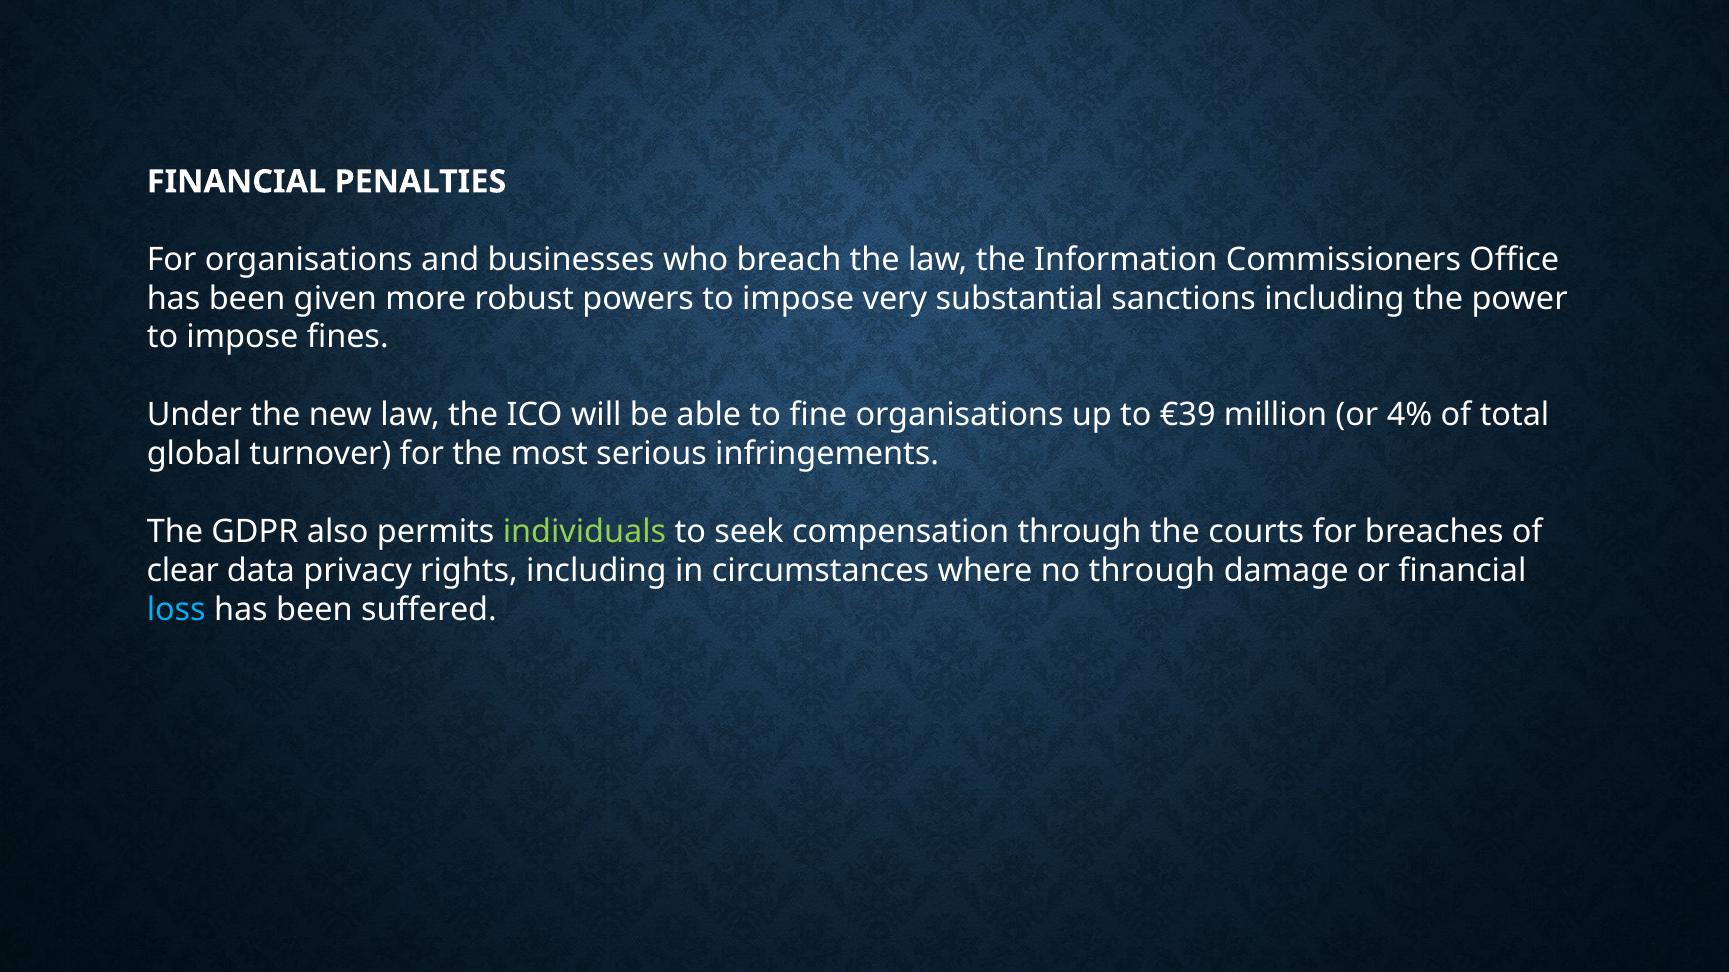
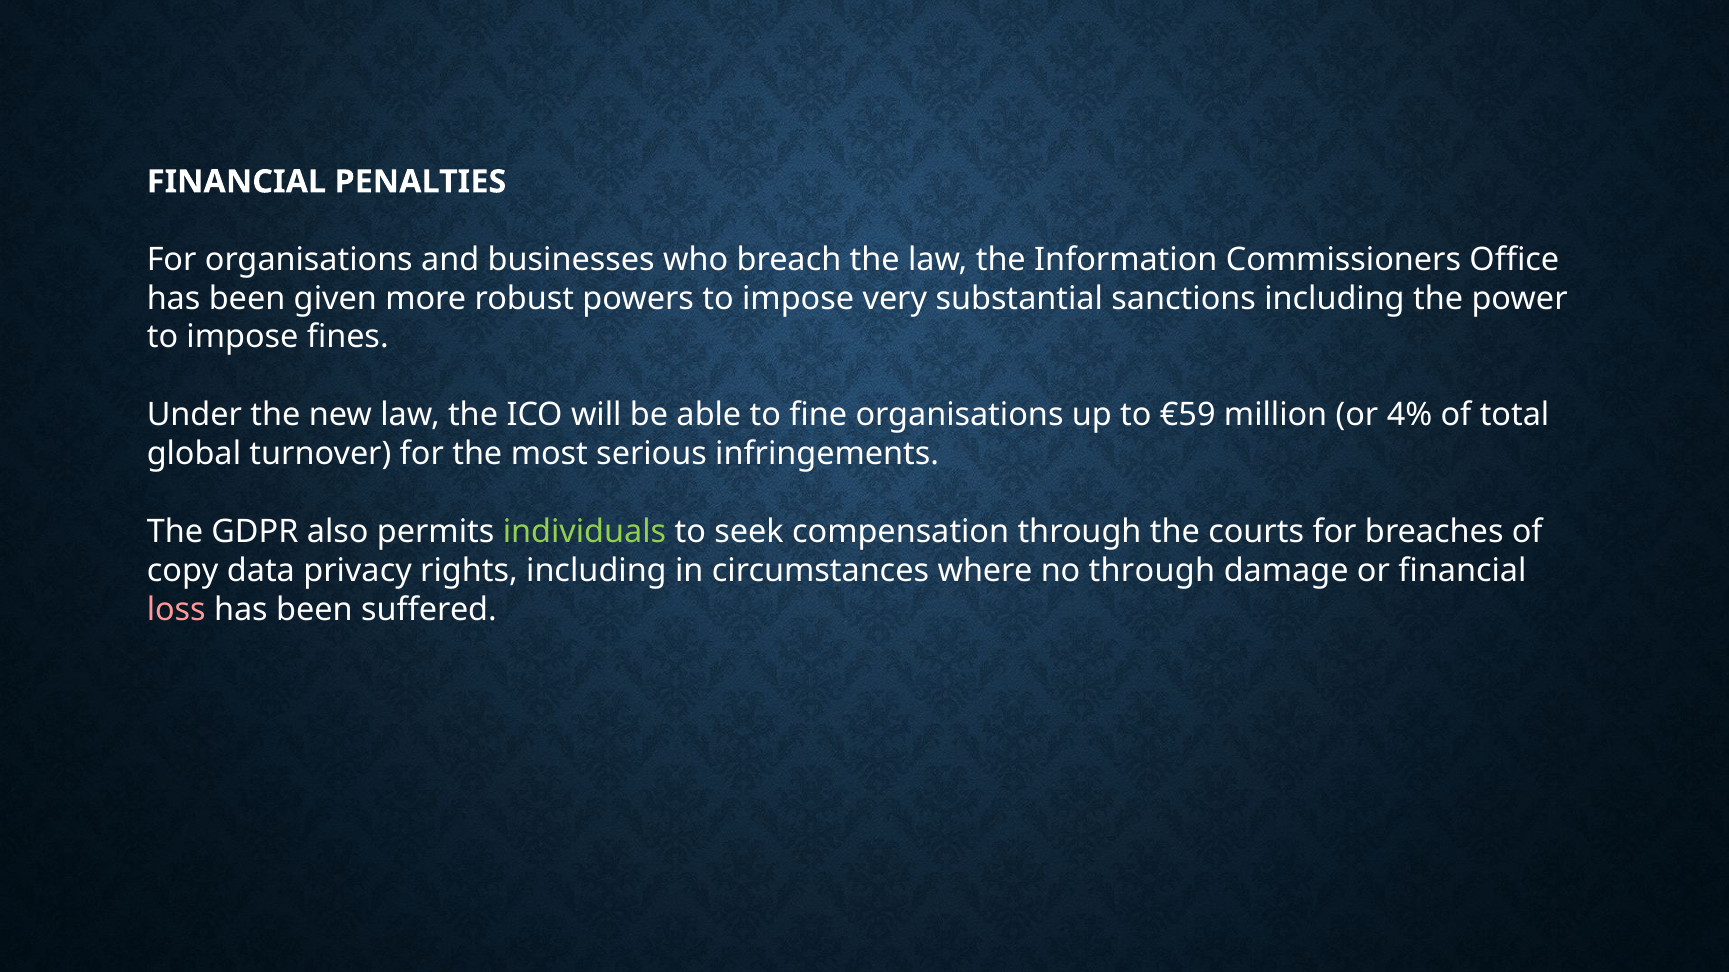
€39: €39 -> €59
clear: clear -> copy
loss colour: light blue -> pink
